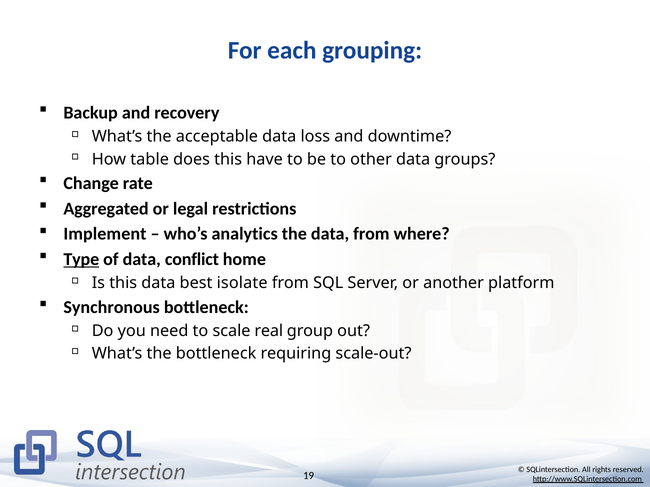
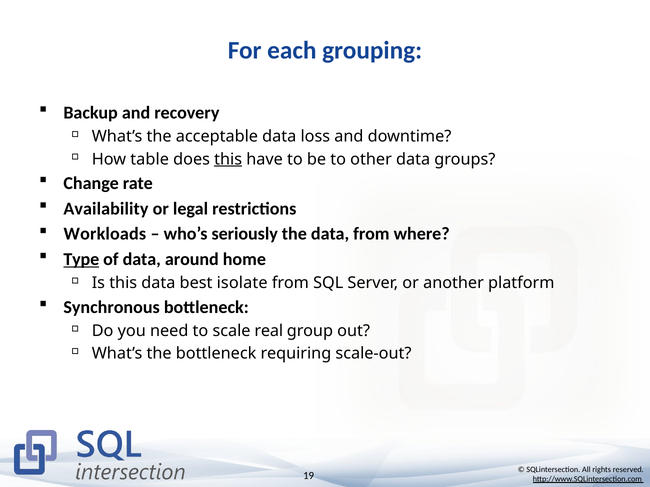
this at (228, 159) underline: none -> present
Aggregated: Aggregated -> Availability
Implement: Implement -> Workloads
analytics: analytics -> seriously
conflict: conflict -> around
